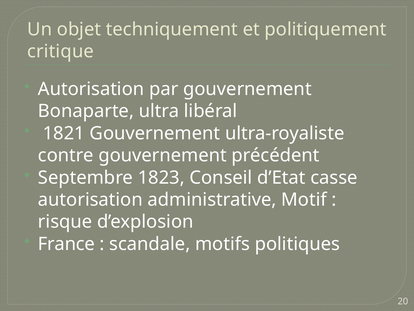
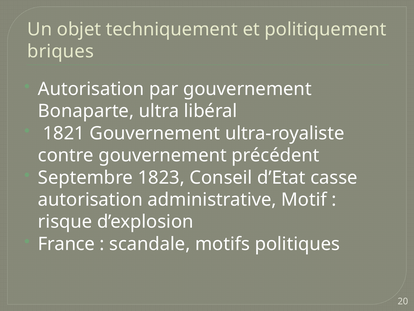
critique: critique -> briques
